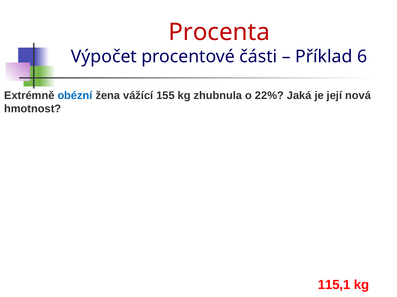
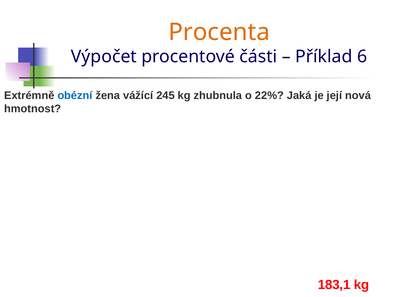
Procenta colour: red -> orange
155: 155 -> 245
115,1: 115,1 -> 183,1
